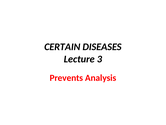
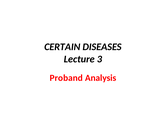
Prevents: Prevents -> Proband
